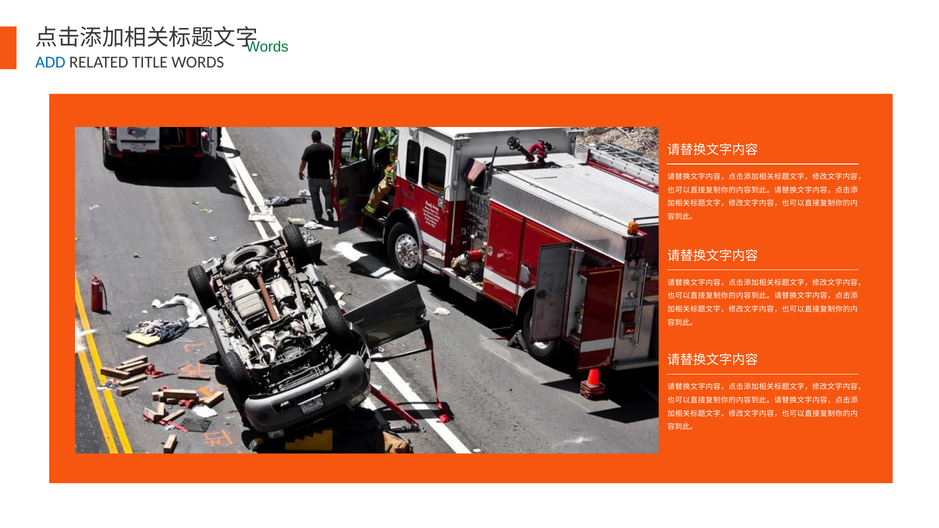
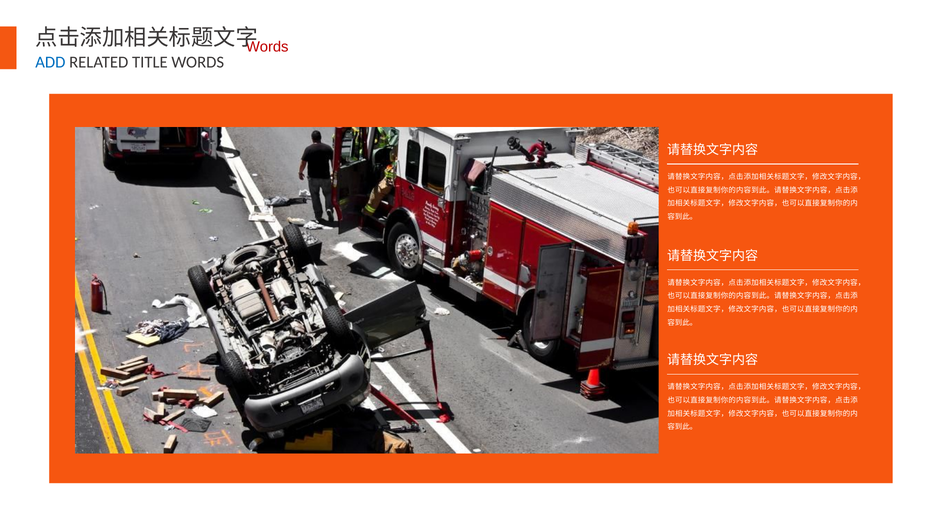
Words at (267, 47) colour: green -> red
